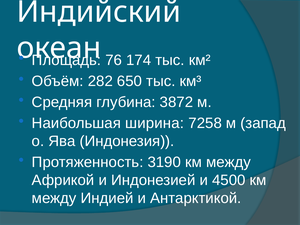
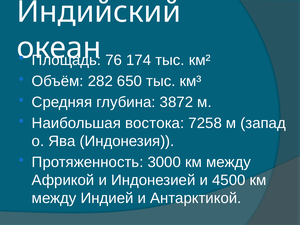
ширина: ширина -> востока
3190: 3190 -> 3000
